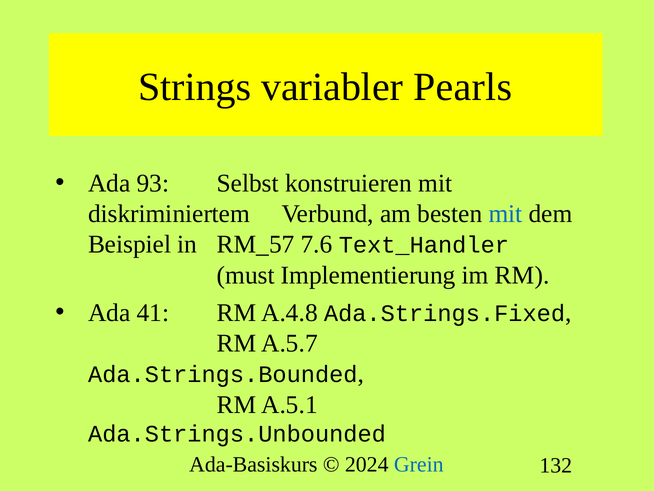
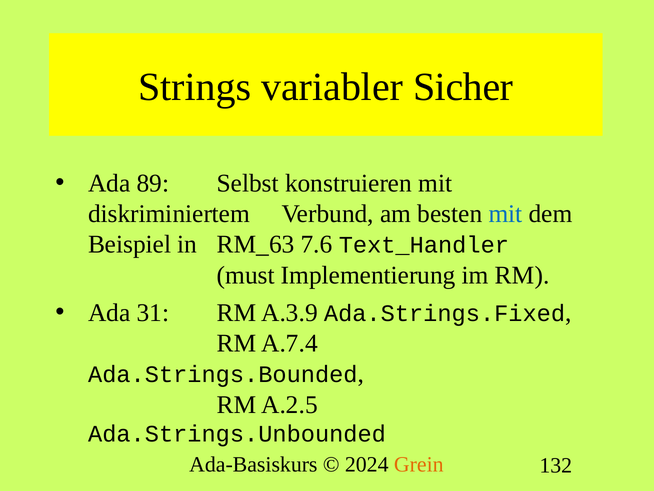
Pearls: Pearls -> Sicher
93: 93 -> 89
RM_57: RM_57 -> RM_63
41: 41 -> 31
A.4.8: A.4.8 -> A.3.9
A.5.7: A.5.7 -> A.7.4
A.5.1: A.5.1 -> A.2.5
Grein colour: blue -> orange
